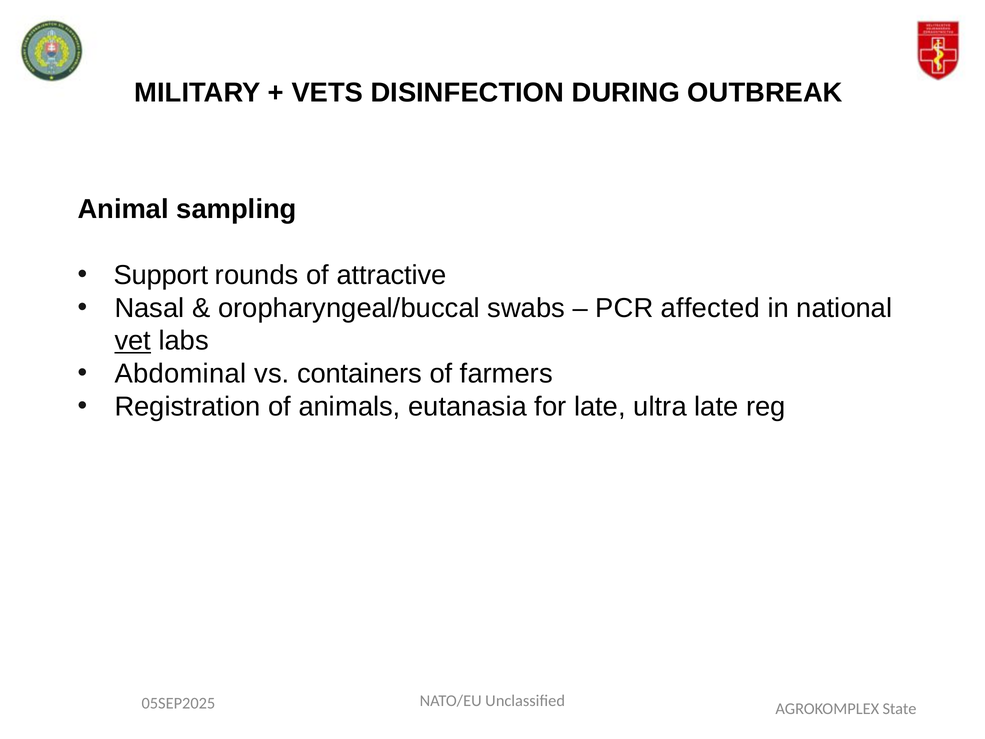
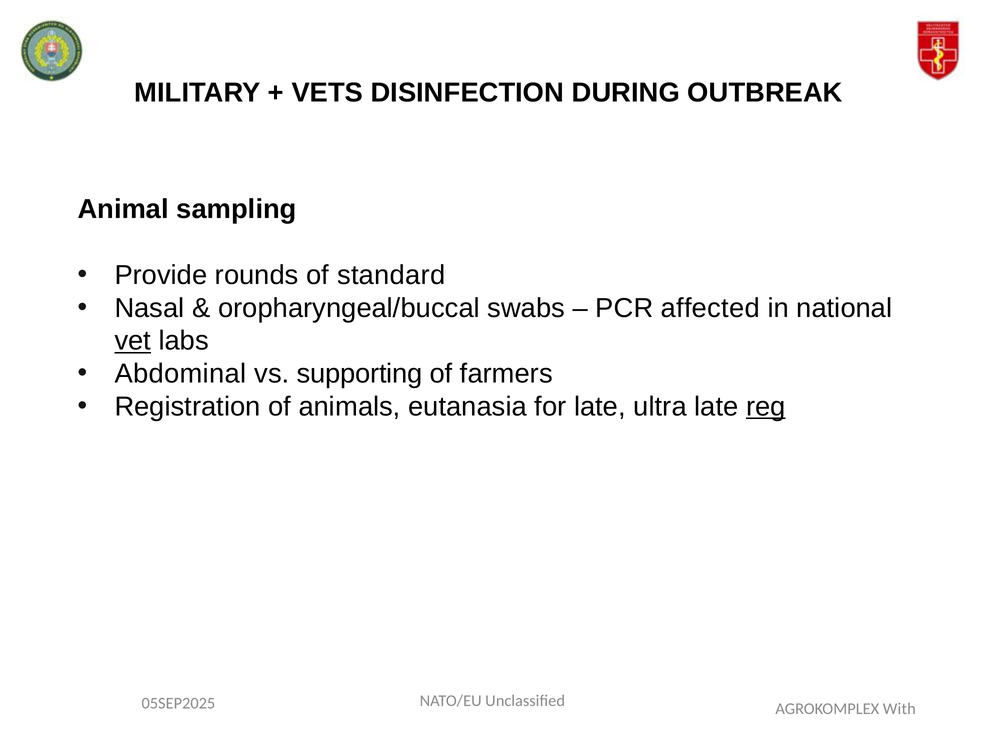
Support: Support -> Provide
attractive: attractive -> standard
containers: containers -> supporting
reg underline: none -> present
State: State -> With
